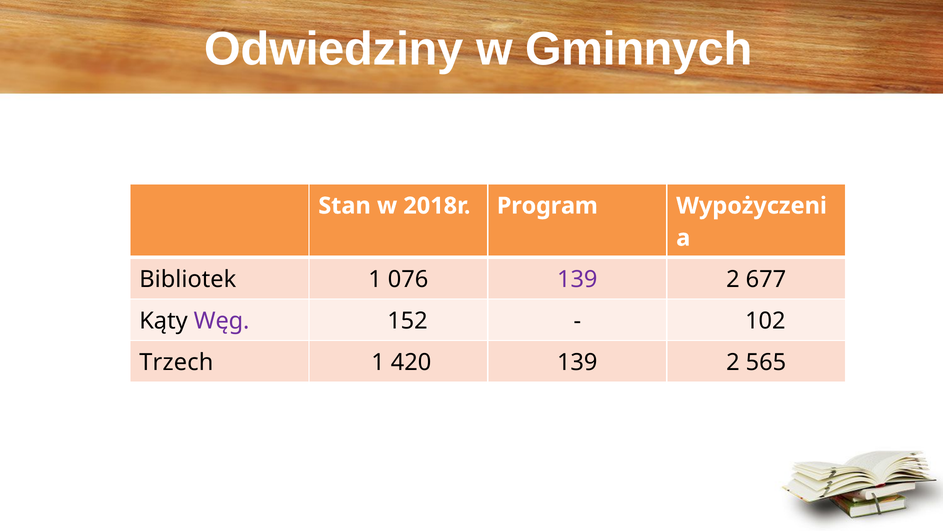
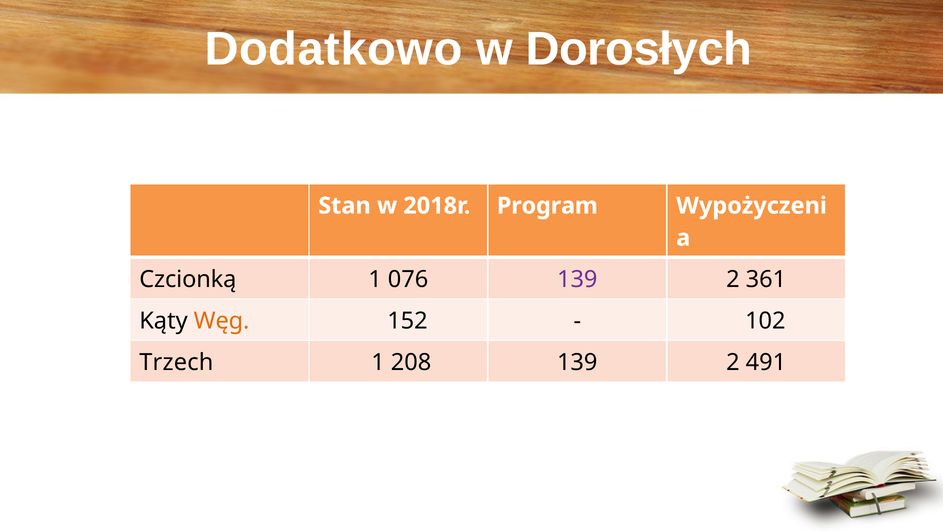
Odwiedziny: Odwiedziny -> Dodatkowo
Gminnych: Gminnych -> Dorosłych
Bibliotek: Bibliotek -> Czcionką
677: 677 -> 361
Węg colour: purple -> orange
420: 420 -> 208
565: 565 -> 491
